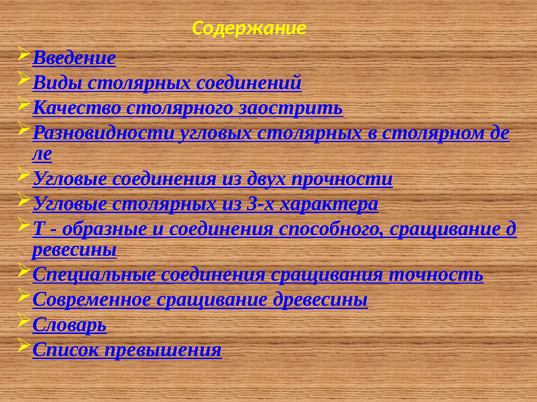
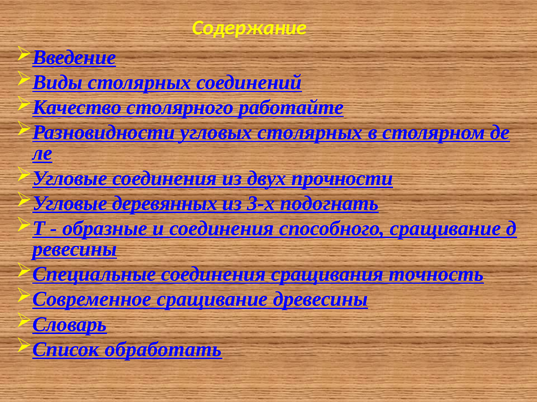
заострить: заострить -> работайте
столярных at (165, 204): столярных -> деревянных
характера: характера -> подогнать
превышения: превышения -> обработать
